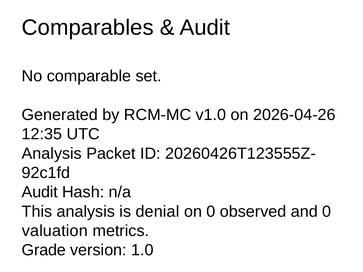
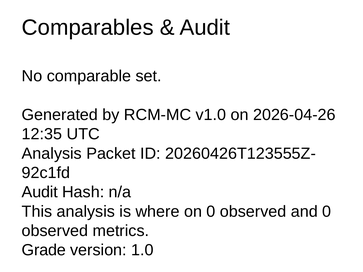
denial: denial -> where
valuation at (55, 231): valuation -> observed
